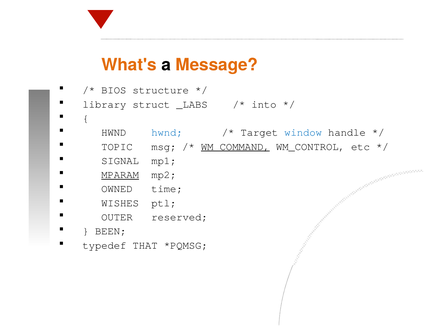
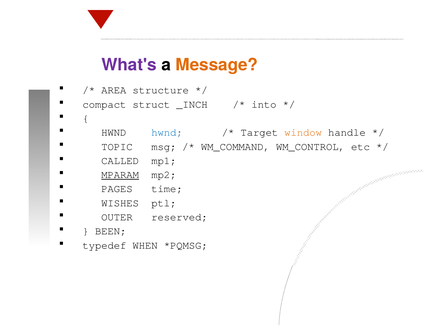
What's colour: orange -> purple
BIOS: BIOS -> AREA
library: library -> compact
_LABS: _LABS -> _INCH
window colour: blue -> orange
WM_COMMAND underline: present -> none
SIGNAL: SIGNAL -> CALLED
OWNED: OWNED -> PAGES
THAT: THAT -> WHEN
